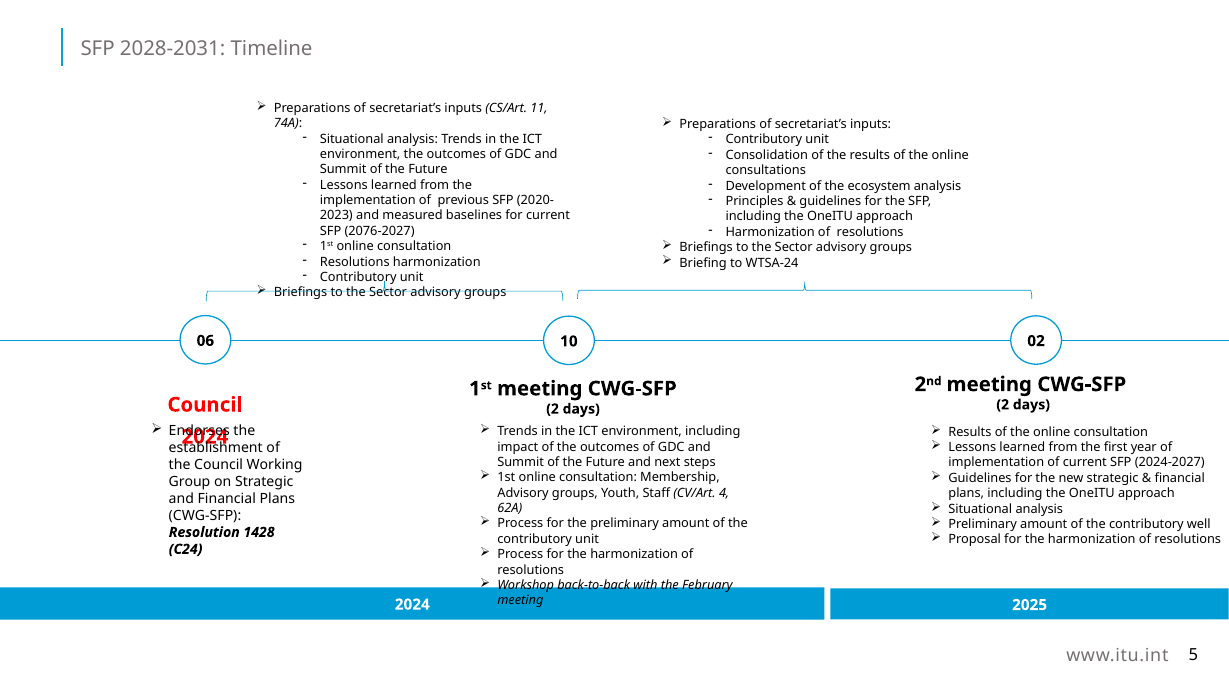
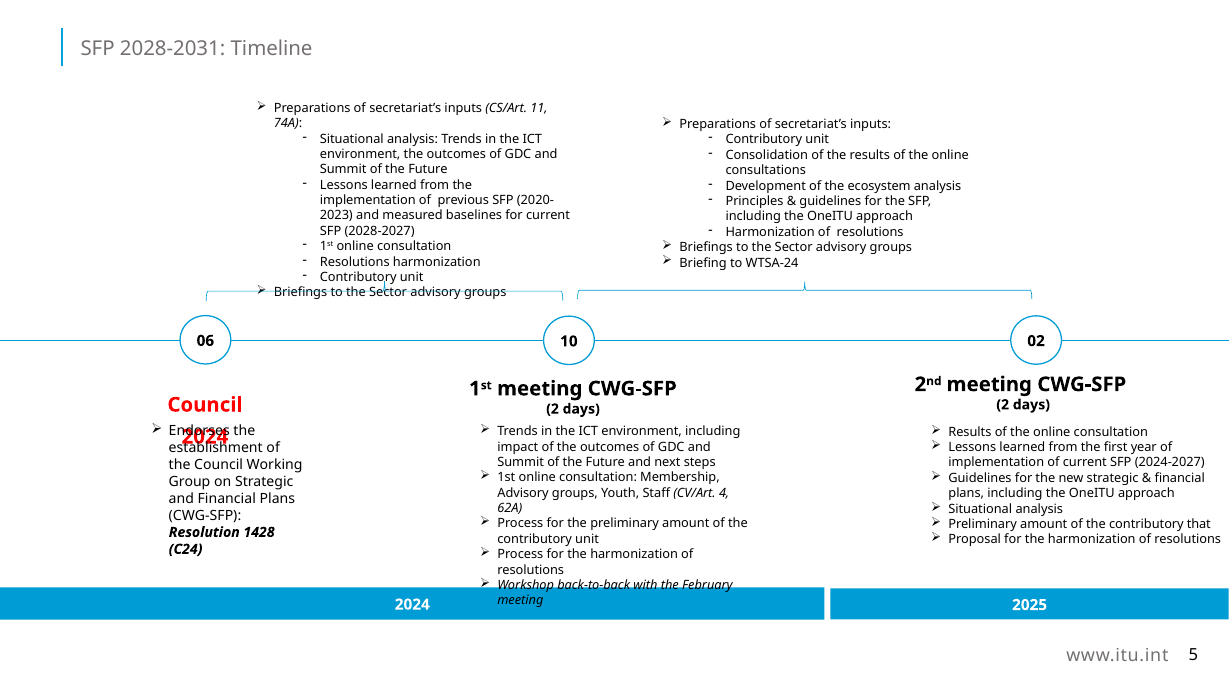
2076-2027: 2076-2027 -> 2028-2027
well: well -> that
